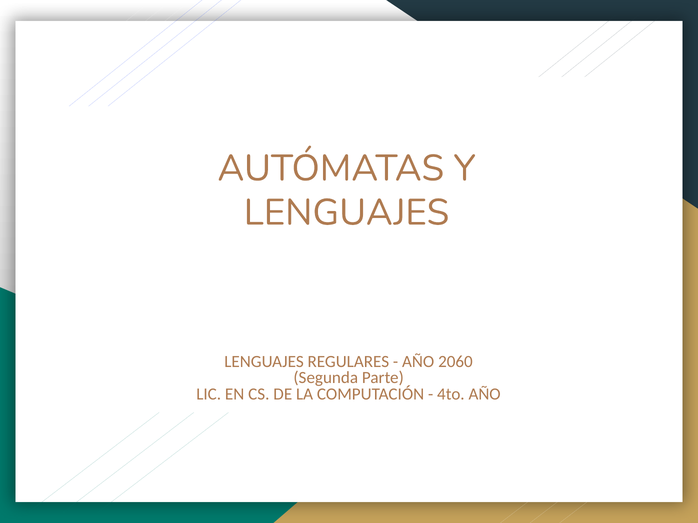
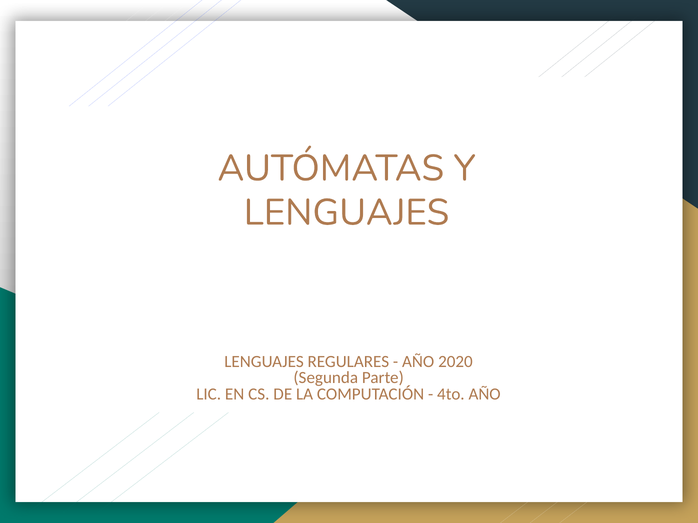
2060: 2060 -> 2020
